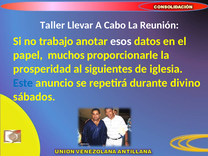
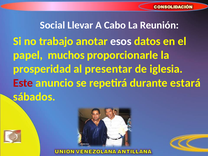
Taller: Taller -> Social
siguientes: siguientes -> presentar
Este colour: blue -> red
divino: divino -> estará
